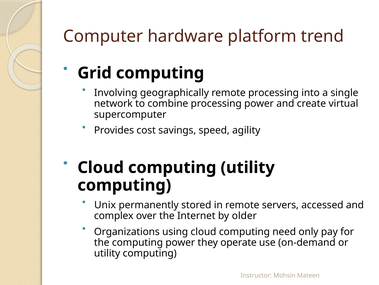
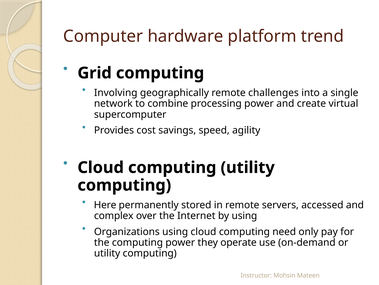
remote processing: processing -> challenges
Unix: Unix -> Here
by older: older -> using
